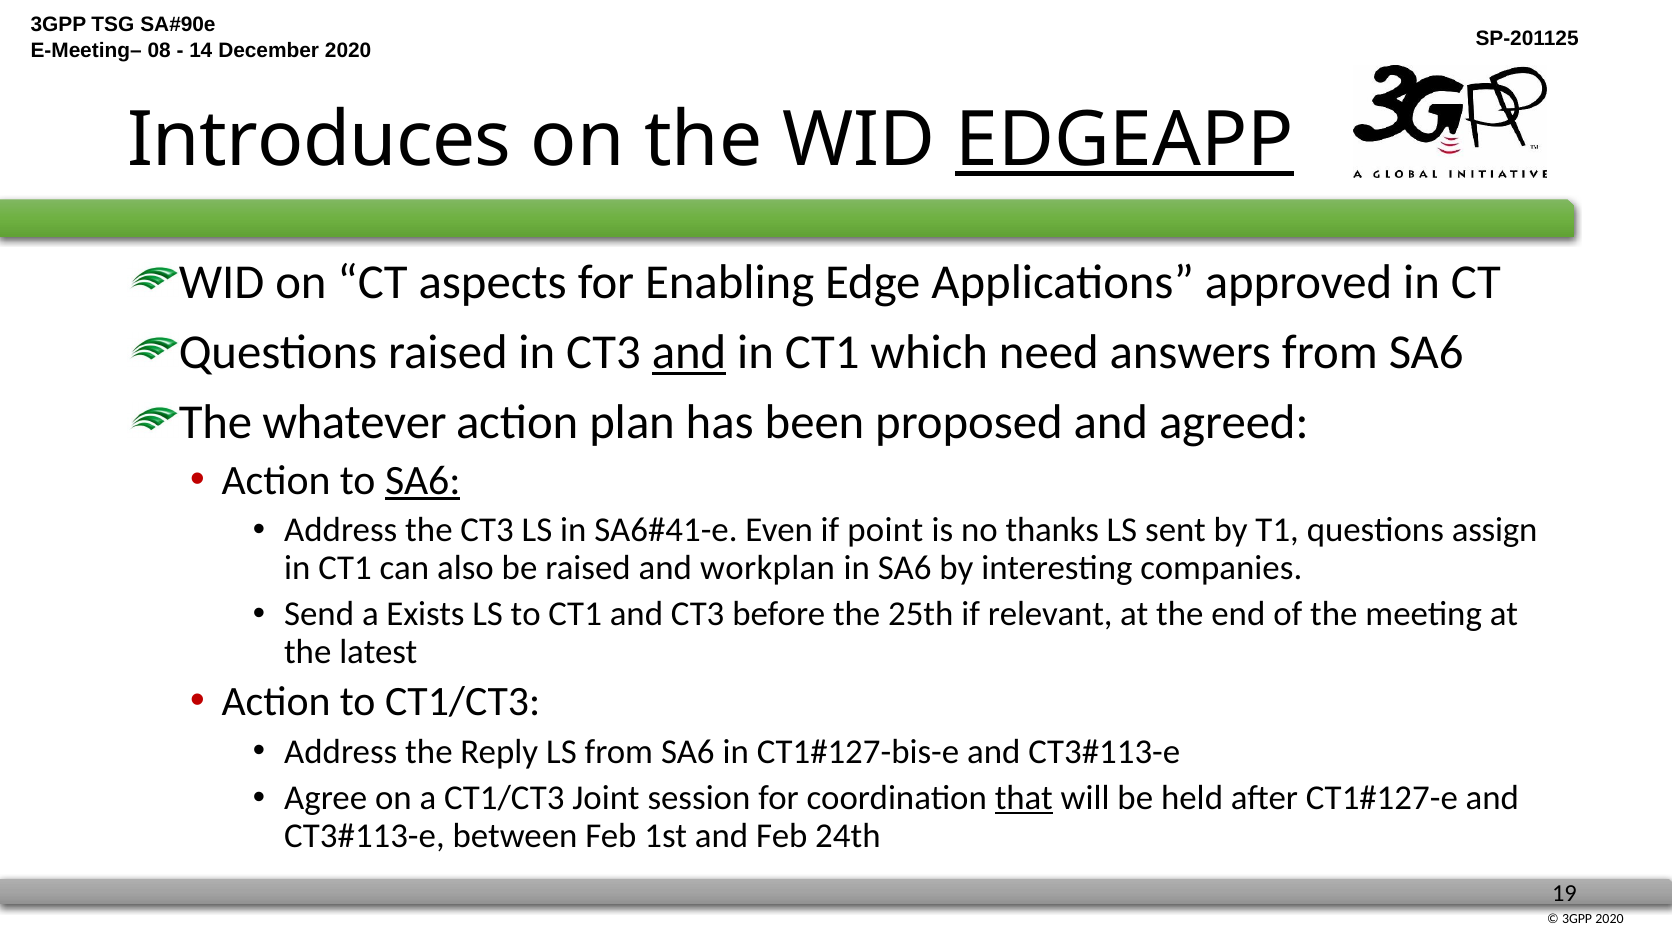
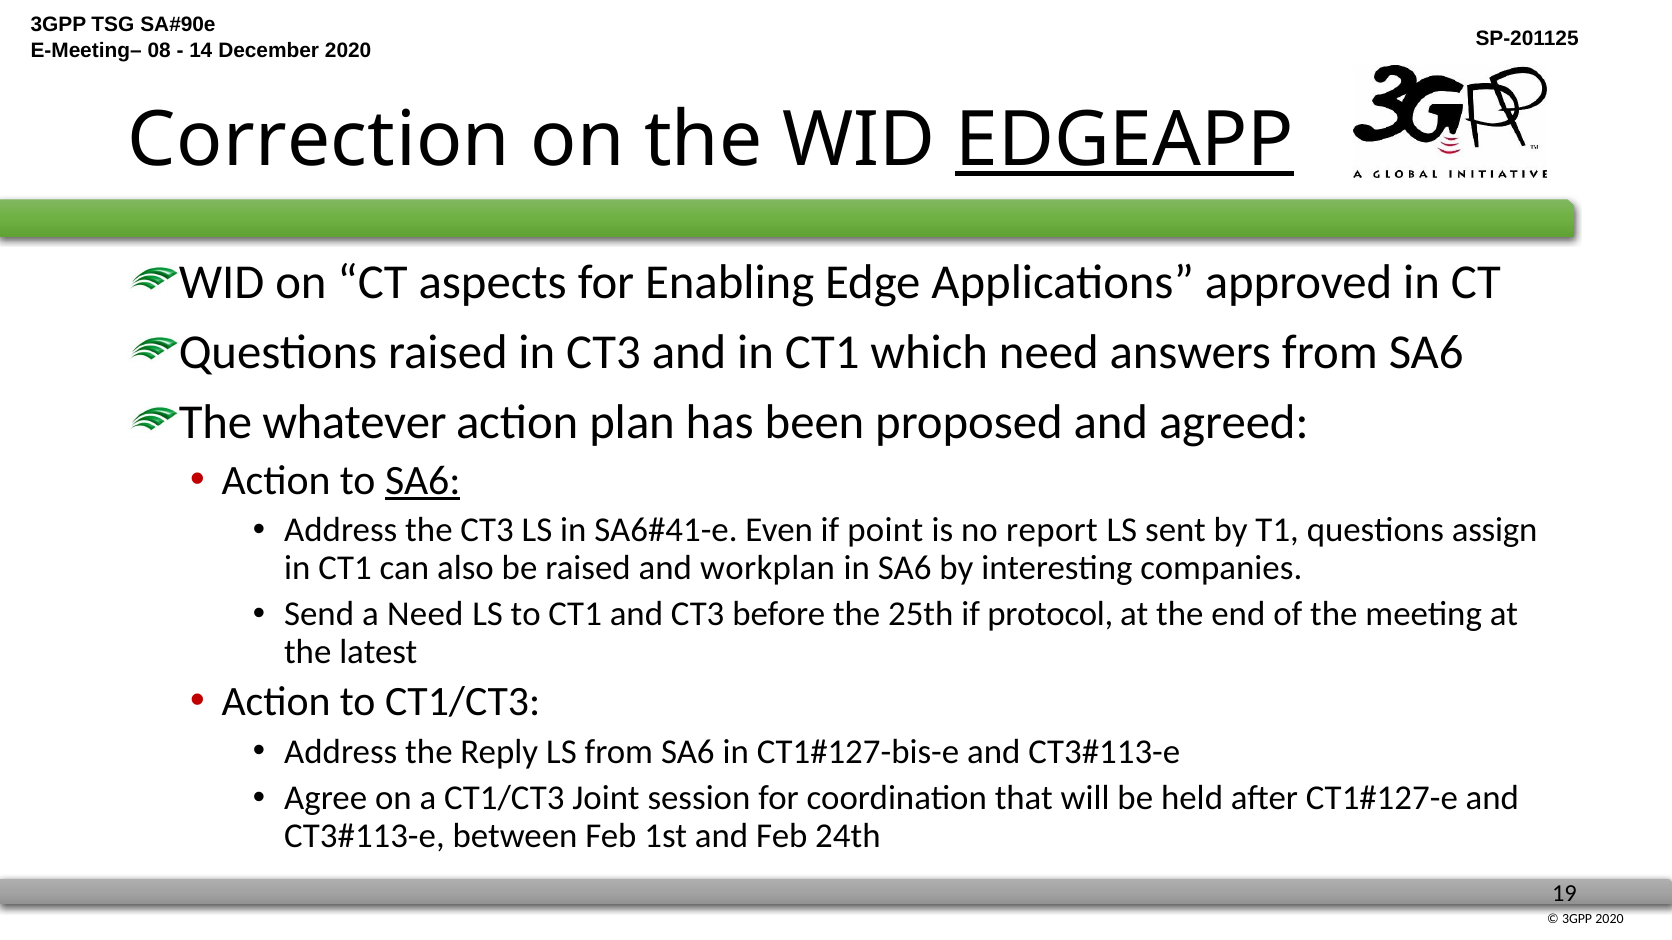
Introduces: Introduces -> Correction
and at (689, 353) underline: present -> none
thanks: thanks -> report
a Exists: Exists -> Need
relevant: relevant -> protocol
that underline: present -> none
